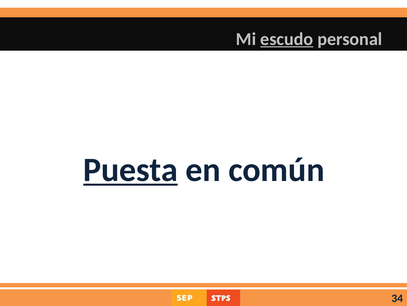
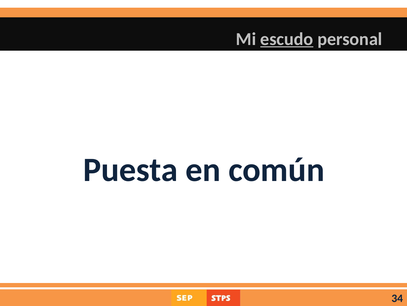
Puesta underline: present -> none
